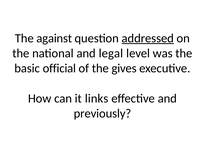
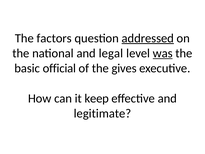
against: against -> factors
was underline: none -> present
links: links -> keep
previously: previously -> legitimate
